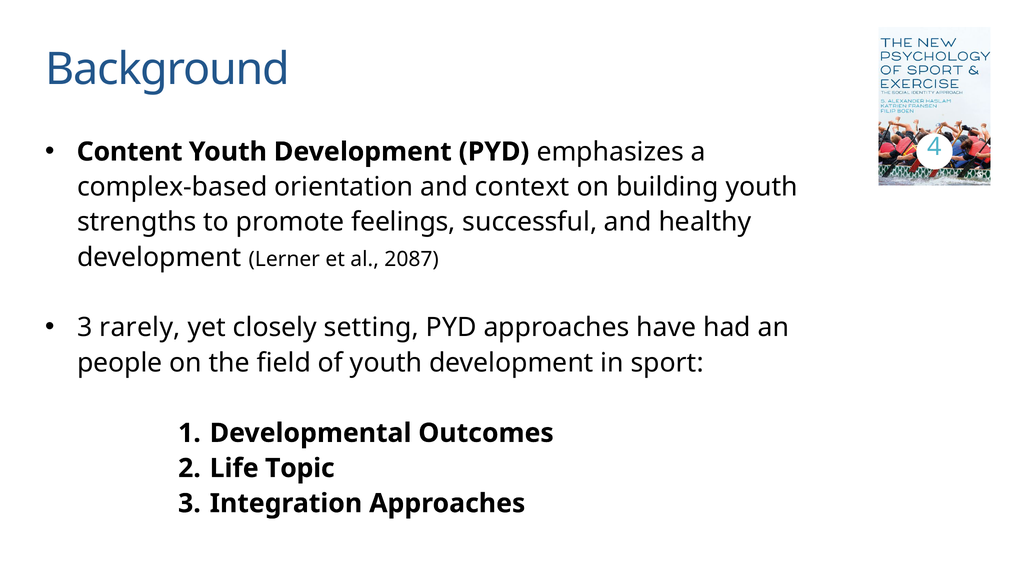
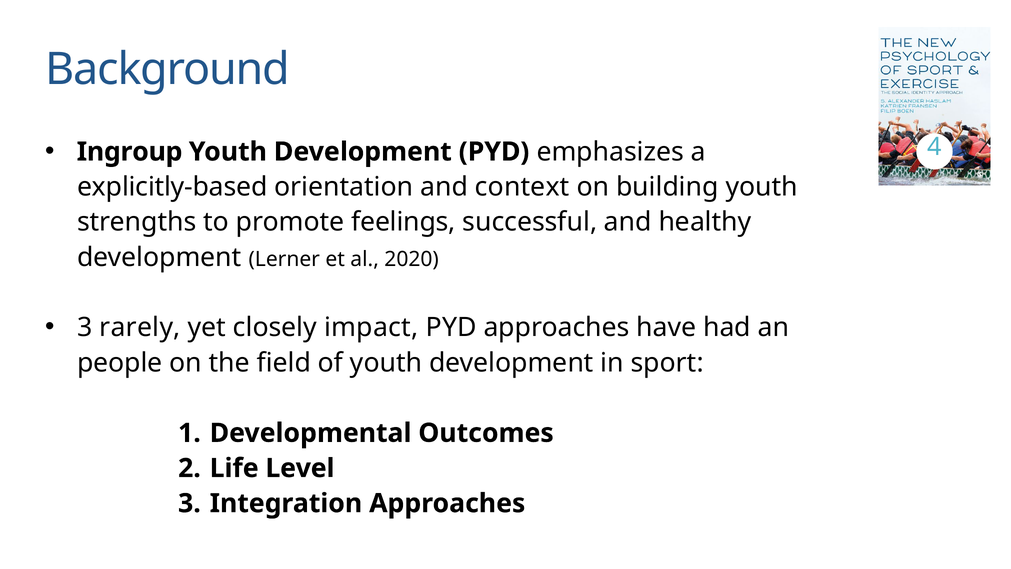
Content: Content -> Ingroup
complex-based: complex-based -> explicitly-based
2087: 2087 -> 2020
setting: setting -> impact
Topic: Topic -> Level
